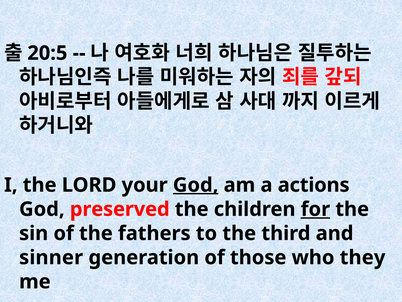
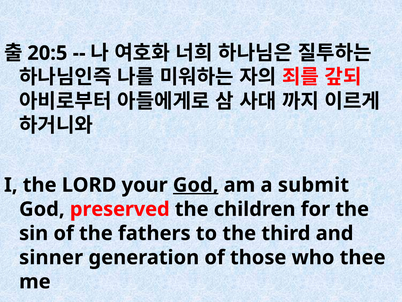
actions: actions -> submit
for underline: present -> none
they: they -> thee
